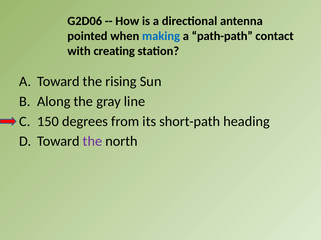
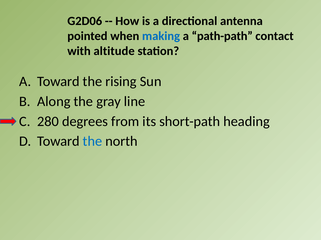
creating: creating -> altitude
150: 150 -> 280
the at (92, 142) colour: purple -> blue
